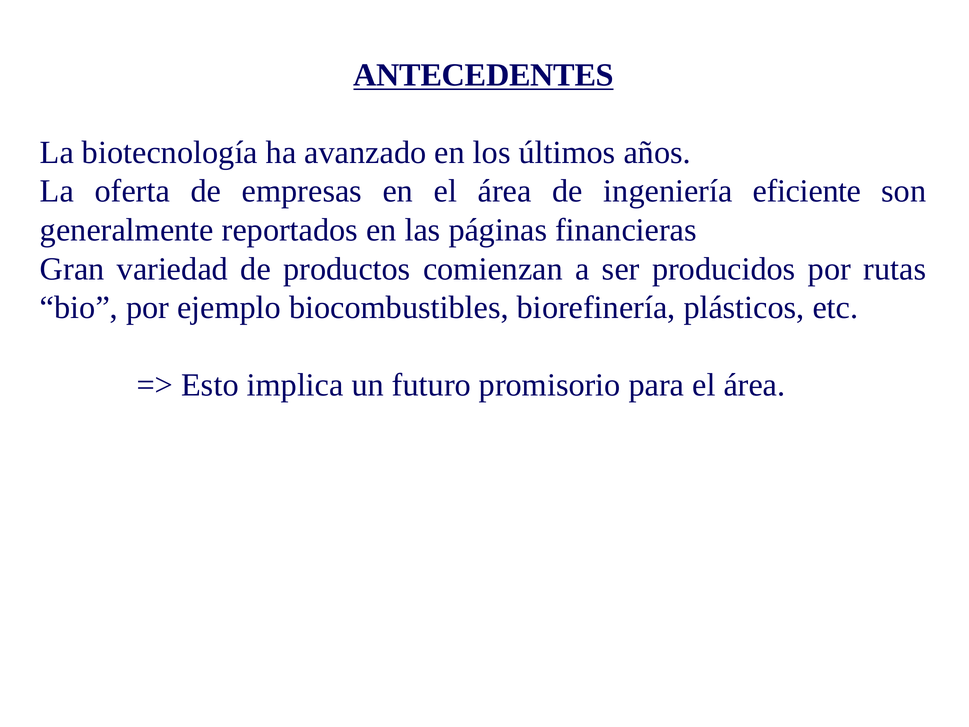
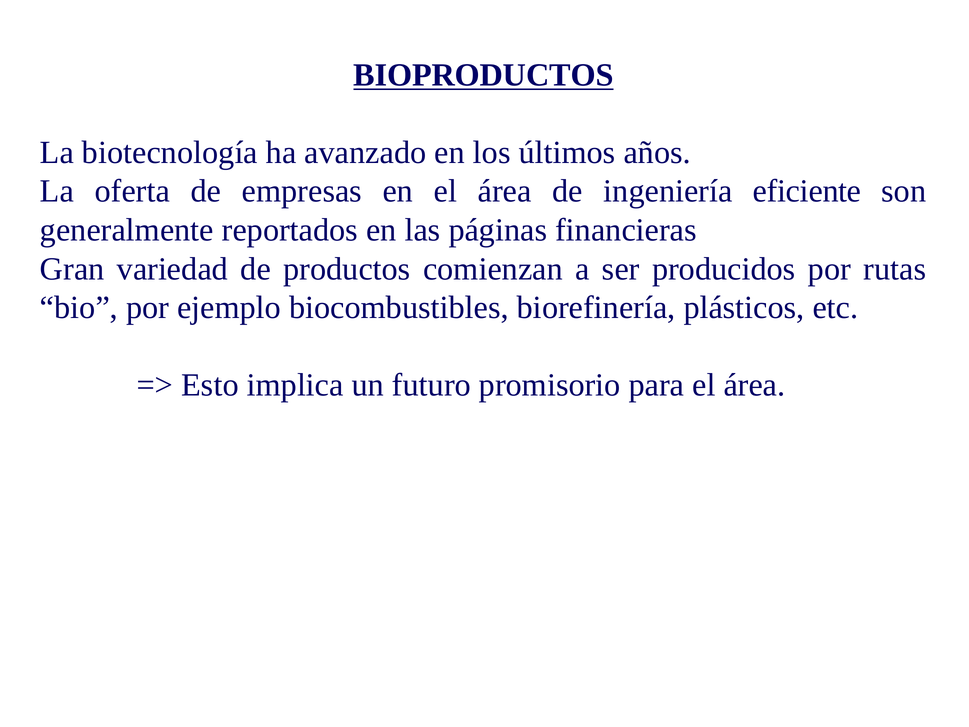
ANTECEDENTES: ANTECEDENTES -> BIOPRODUCTOS
